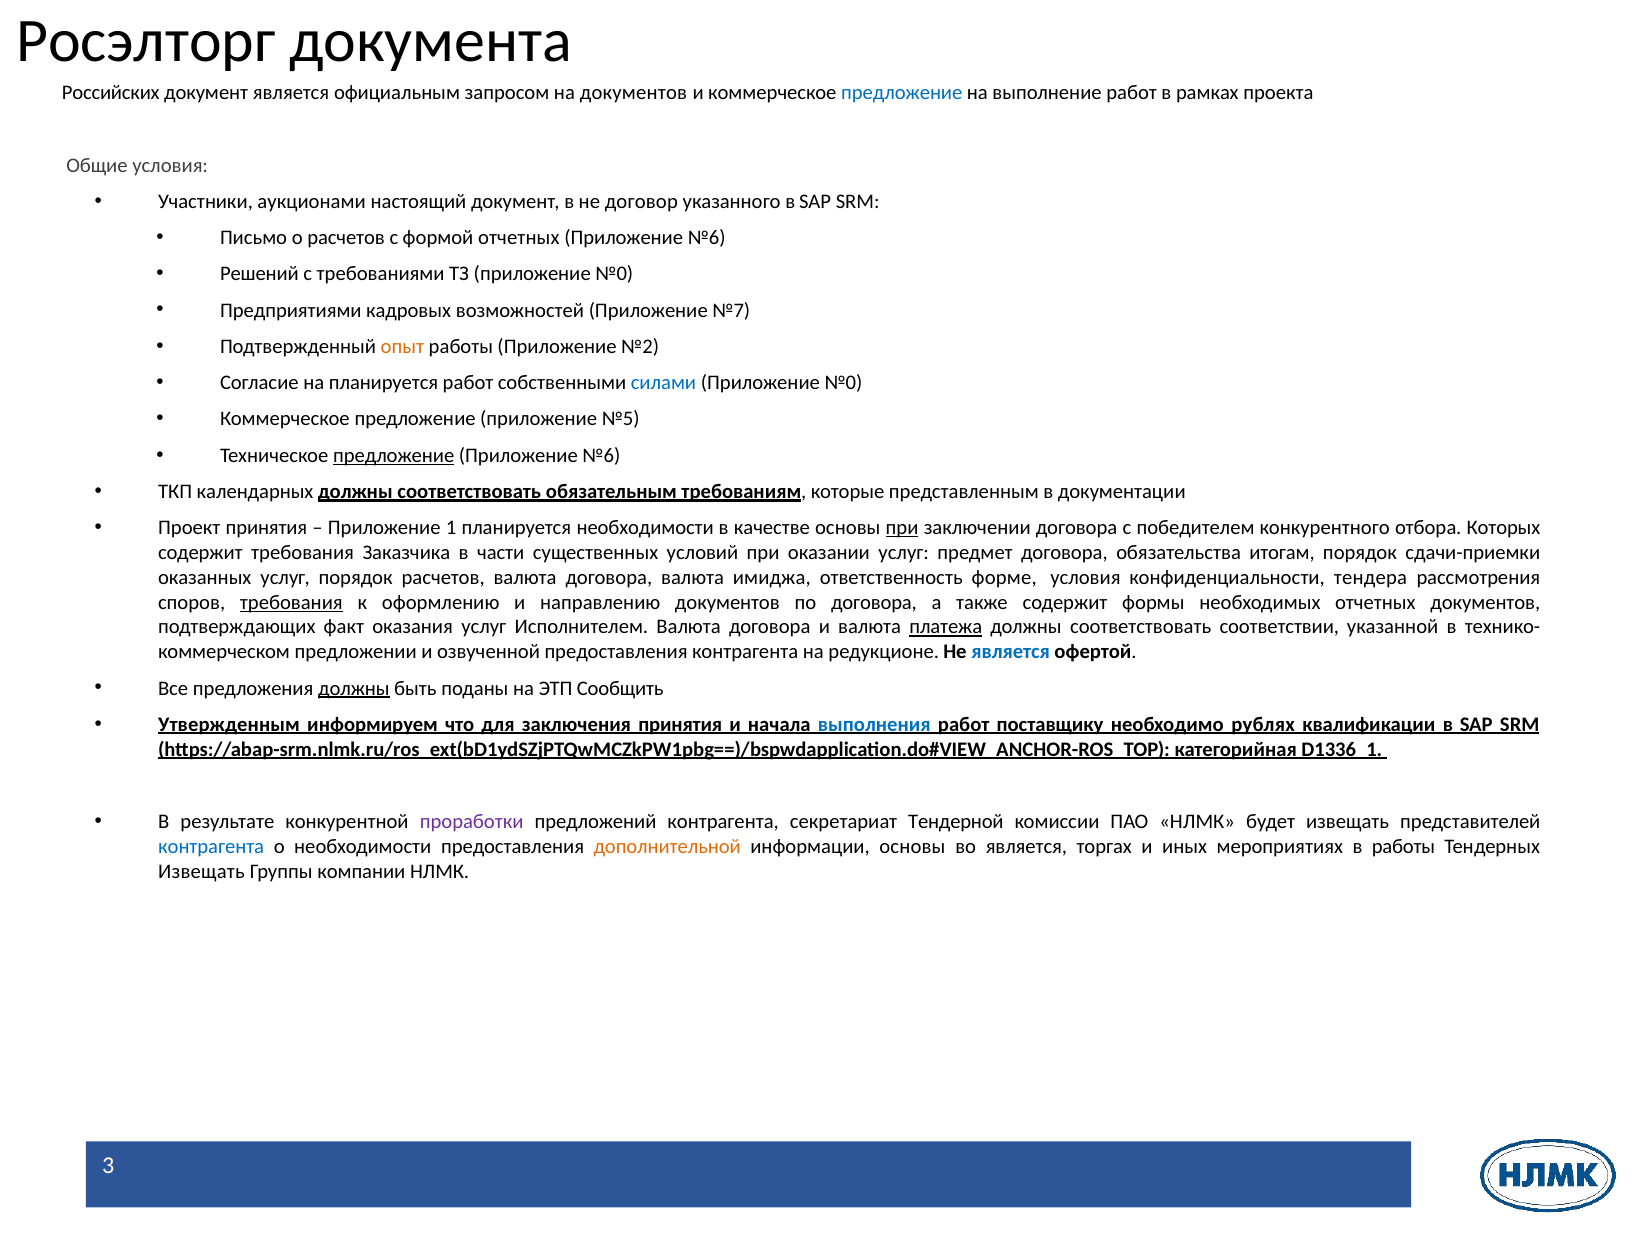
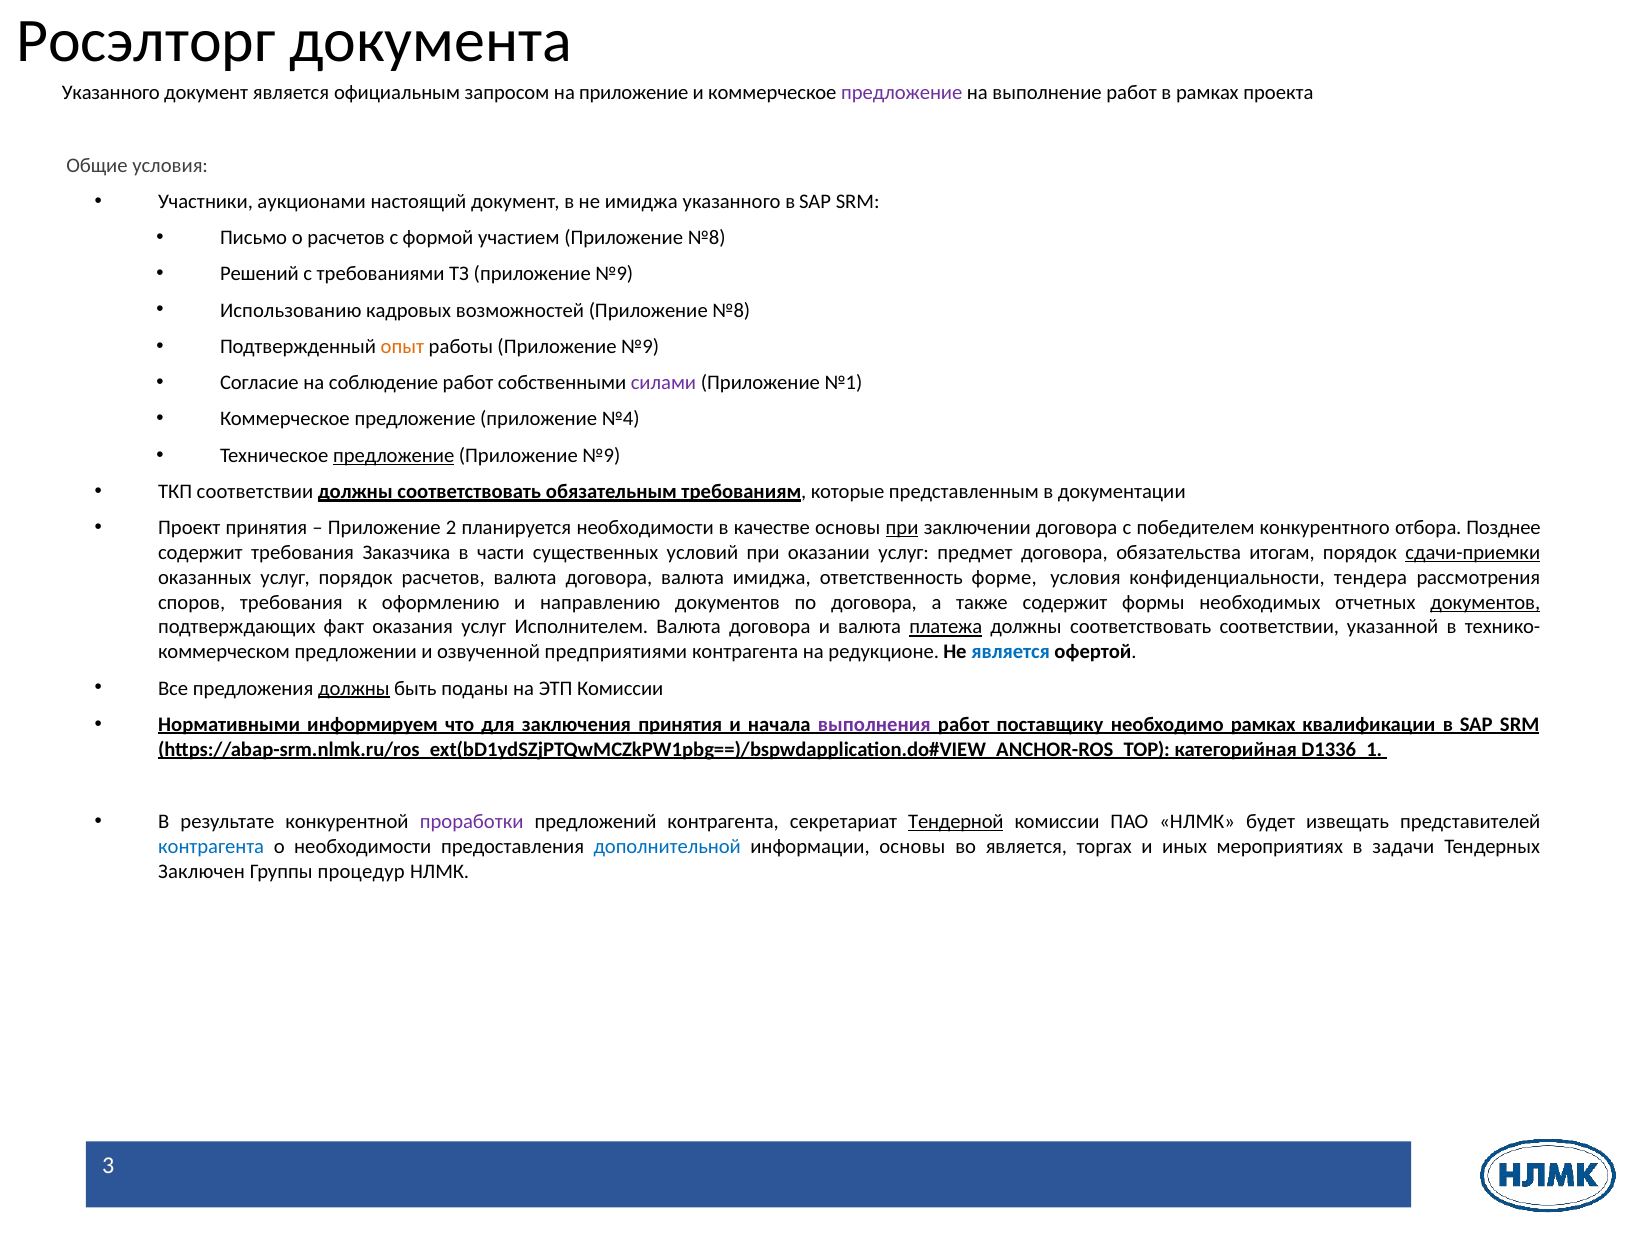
Российских at (111, 92): Российских -> Указанного
на документов: документов -> приложение
предложение at (902, 92) colour: blue -> purple
не договор: договор -> имиджа
формой отчетных: отчетных -> участием
№6 at (707, 238): №6 -> №8
ТЗ приложение №0: №0 -> №9
Предприятиями: Предприятиями -> Использованию
возможностей Приложение №7: №7 -> №8
работы Приложение №2: №2 -> №9
на планируется: планируется -> соблюдение
силами colour: blue -> purple
№0 at (843, 383): №0 -> №1
№5: №5 -> №4
№6 at (601, 455): №6 -> №9
ТКП календарных: календарных -> соответствии
1: 1 -> 2
Которых: Которых -> Позднее
сдачи-приемки underline: none -> present
требования at (291, 602) underline: present -> none
документов at (1485, 602) underline: none -> present
озвученной предоставления: предоставления -> предприятиями
ЭТП Сообщить: Сообщить -> Комиссии
Утвержденным: Утвержденным -> Нормативными
выполнения colour: blue -> purple
необходимо рублях: рублях -> рамках
Тендерной underline: none -> present
дополнительной colour: orange -> blue
в работы: работы -> задачи
Извещать at (201, 871): Извещать -> Заключен
компании: компании -> процедур
